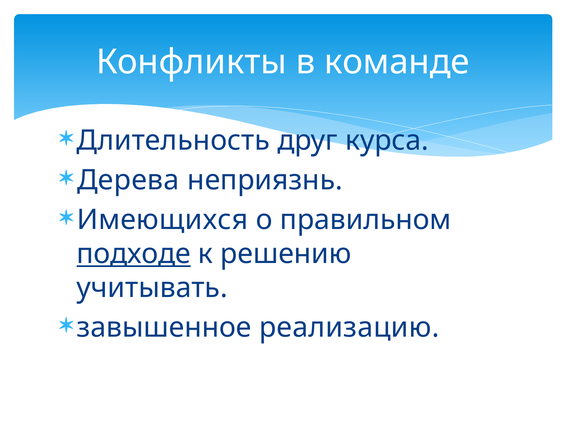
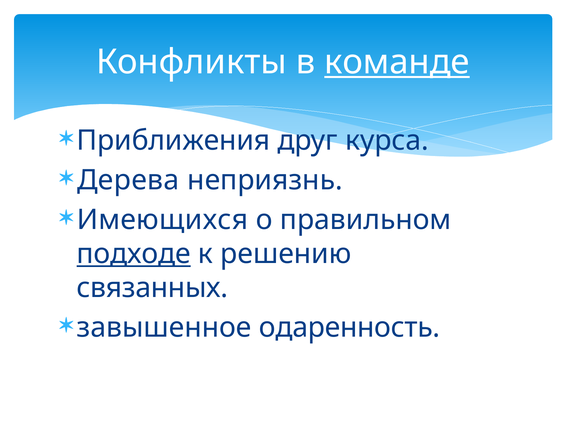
команде underline: none -> present
Длительность: Длительность -> Приближения
учитывать: учитывать -> связанных
реализацию: реализацию -> одаренность
